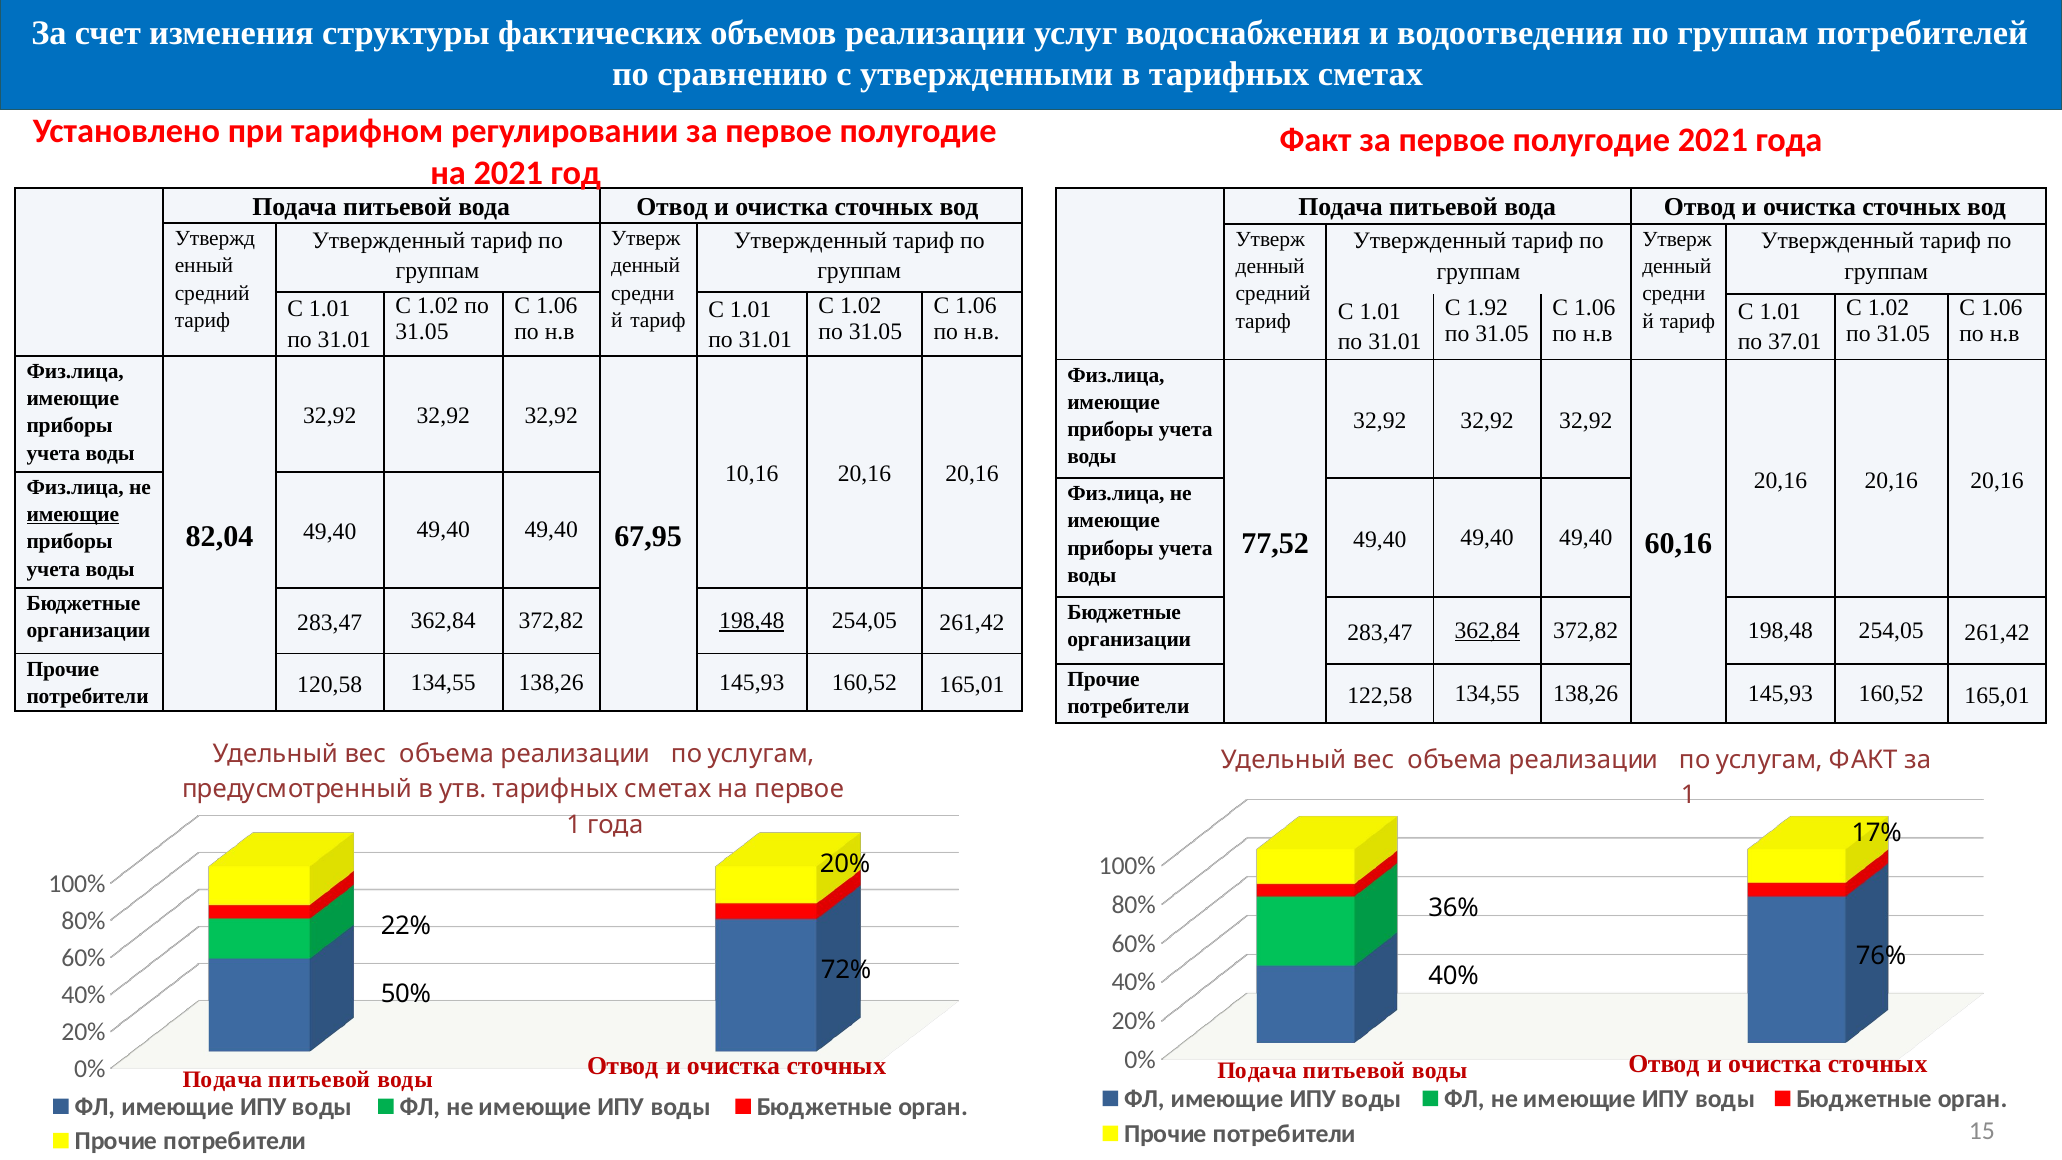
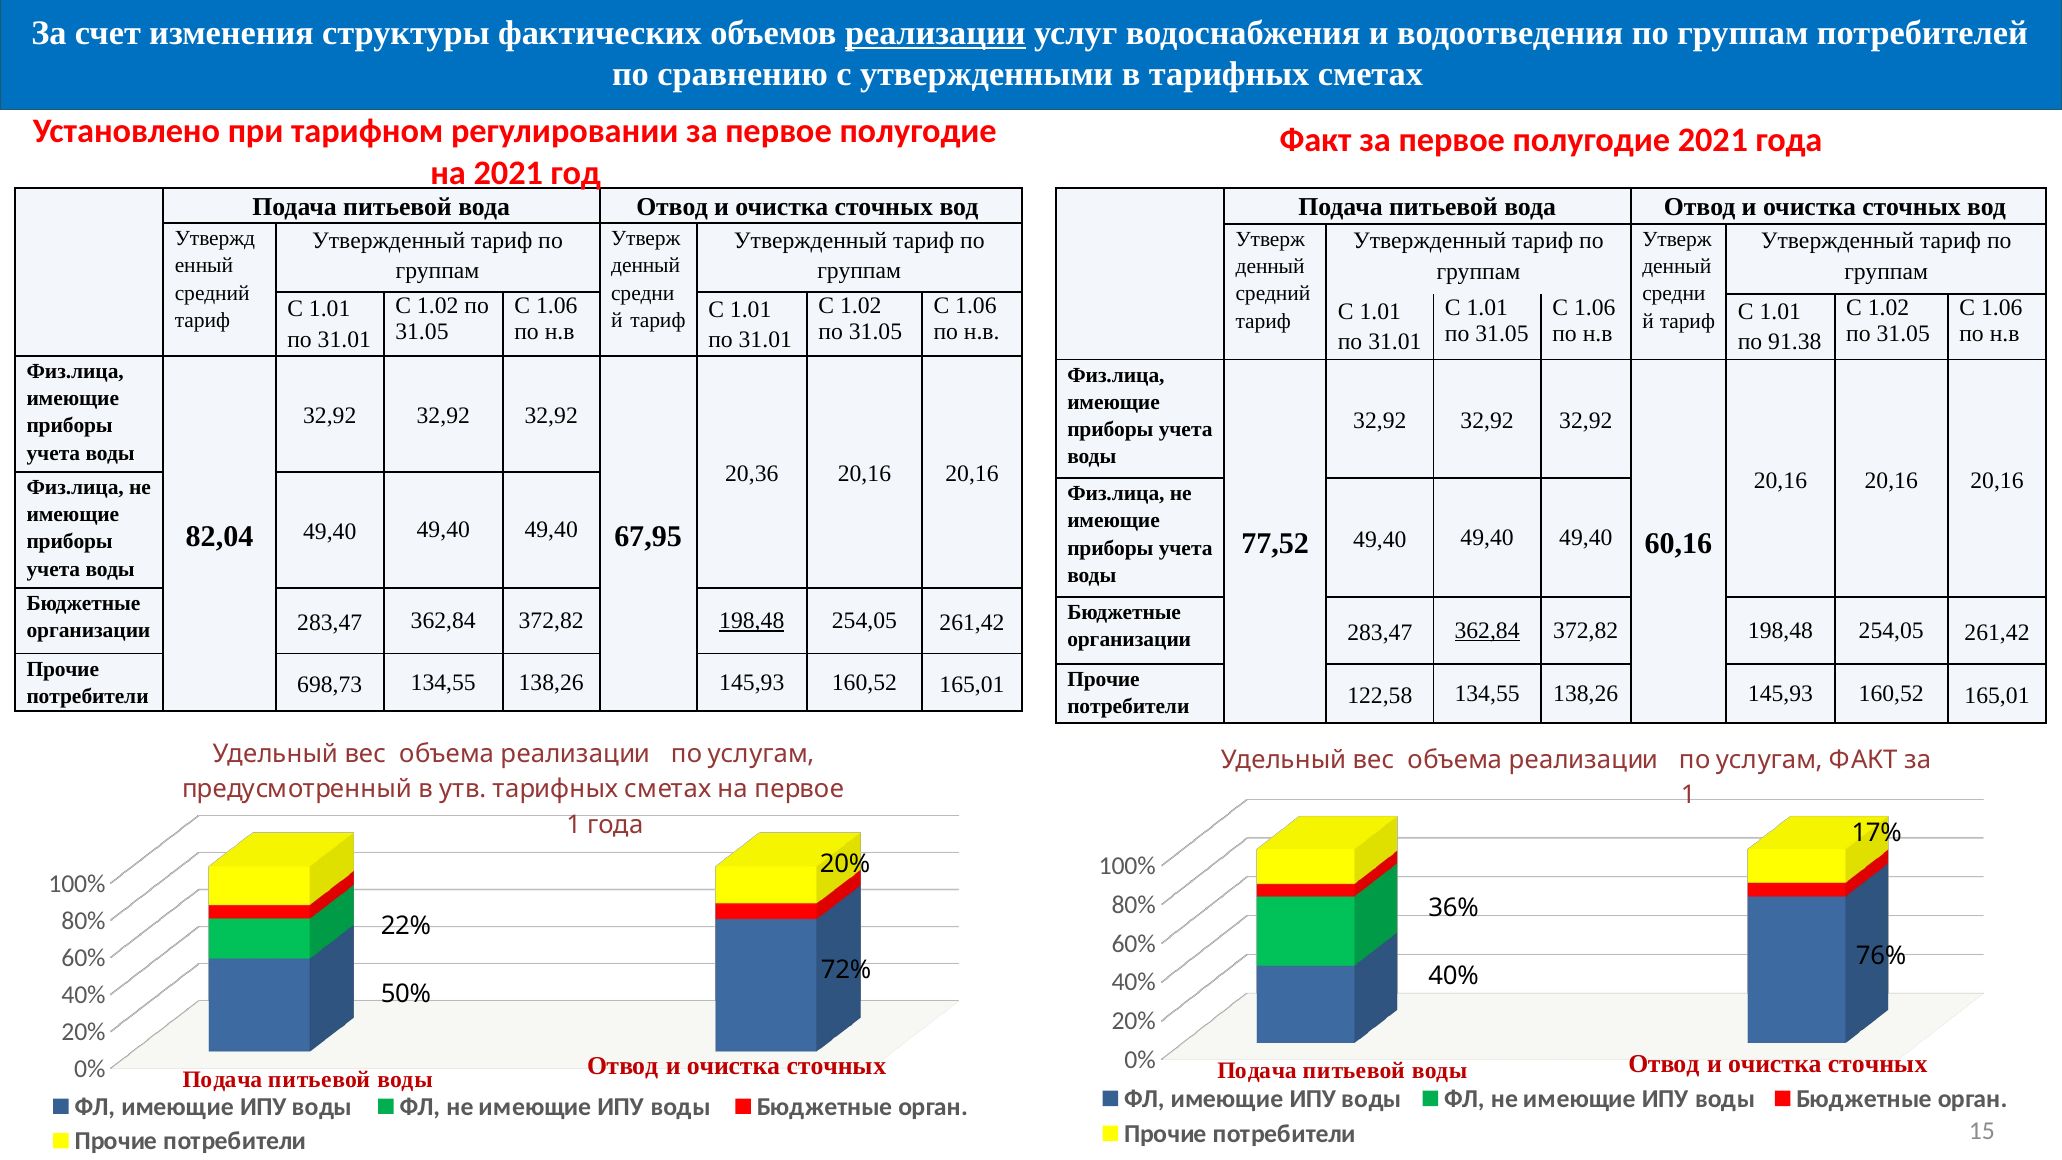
реализации at (935, 33) underline: none -> present
C 1.92: 1.92 -> 1.01
37.01: 37.01 -> 91.38
10,16: 10,16 -> 20,36
имеющие at (73, 515) underline: present -> none
120,58: 120,58 -> 698,73
